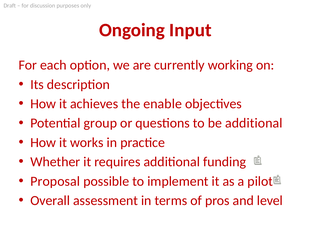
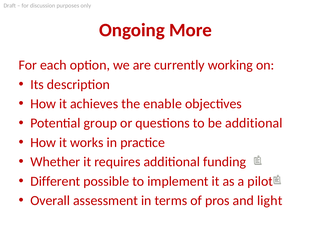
Input: Input -> More
Proposal: Proposal -> Different
level: level -> light
